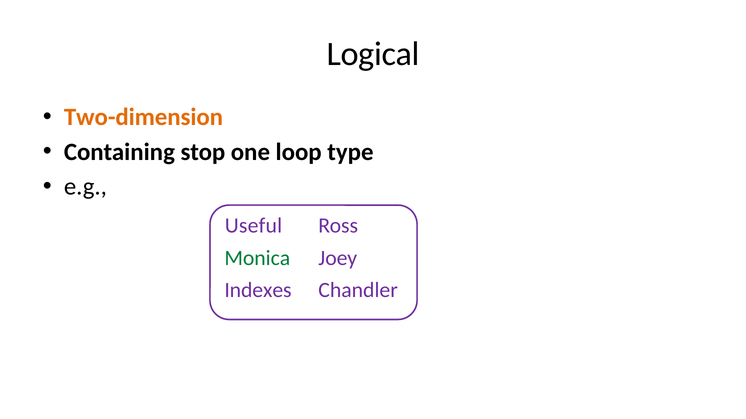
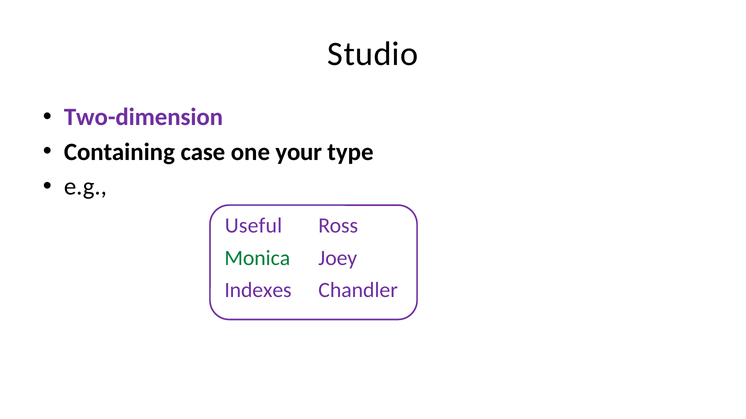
Logical: Logical -> Studio
Two-dimension colour: orange -> purple
stop: stop -> case
loop: loop -> your
